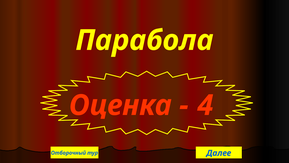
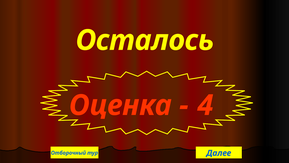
Парабола: Парабола -> Осталось
